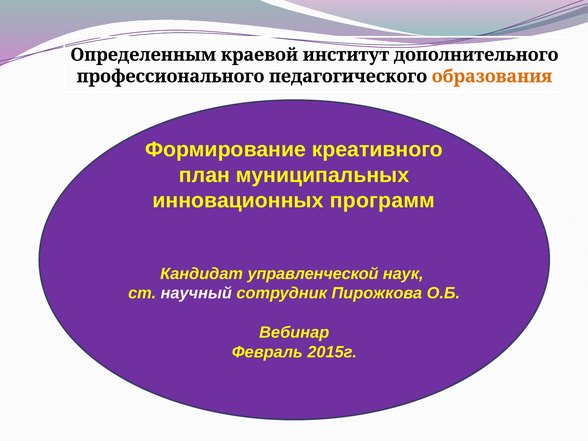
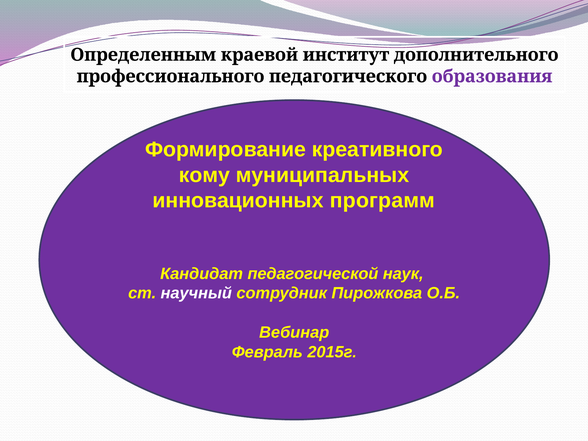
образования colour: orange -> purple
план: план -> кому
управленческой: управленческой -> педагогической
